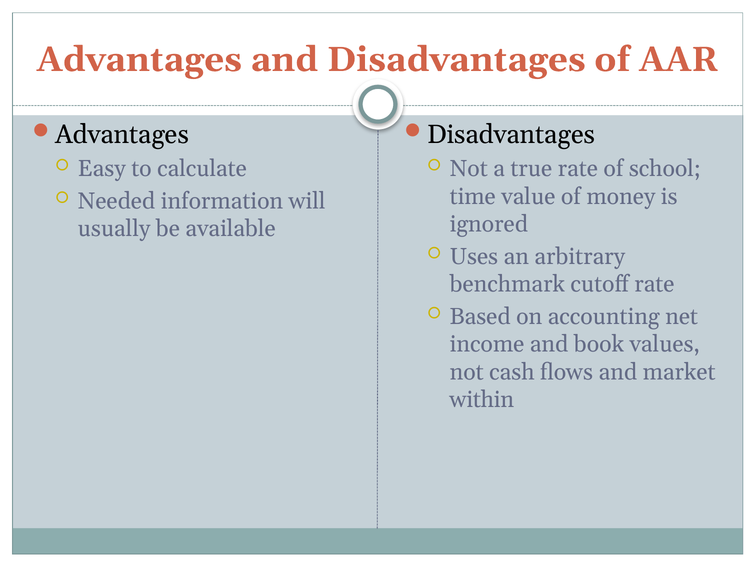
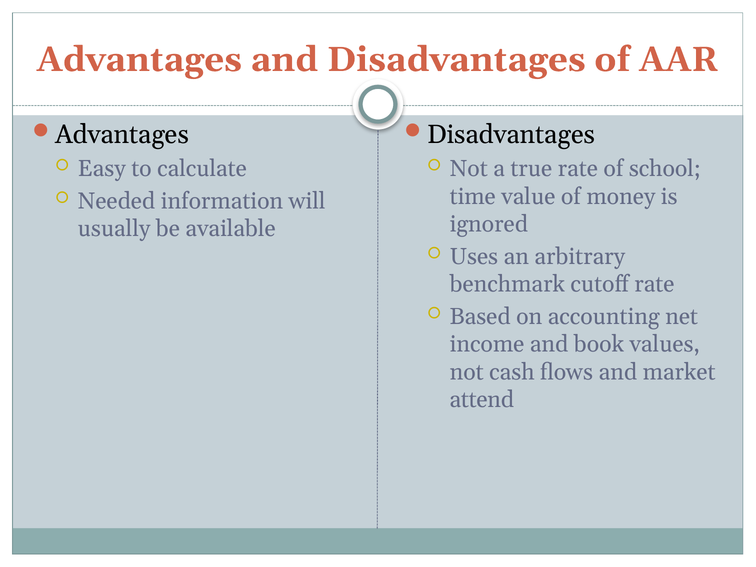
within: within -> attend
